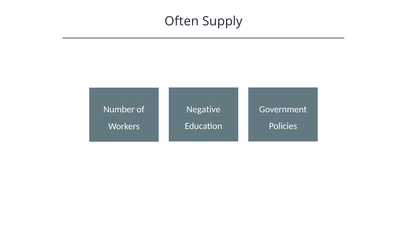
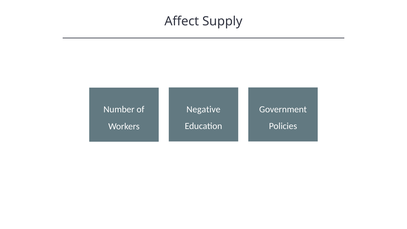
Often: Often -> Affect
